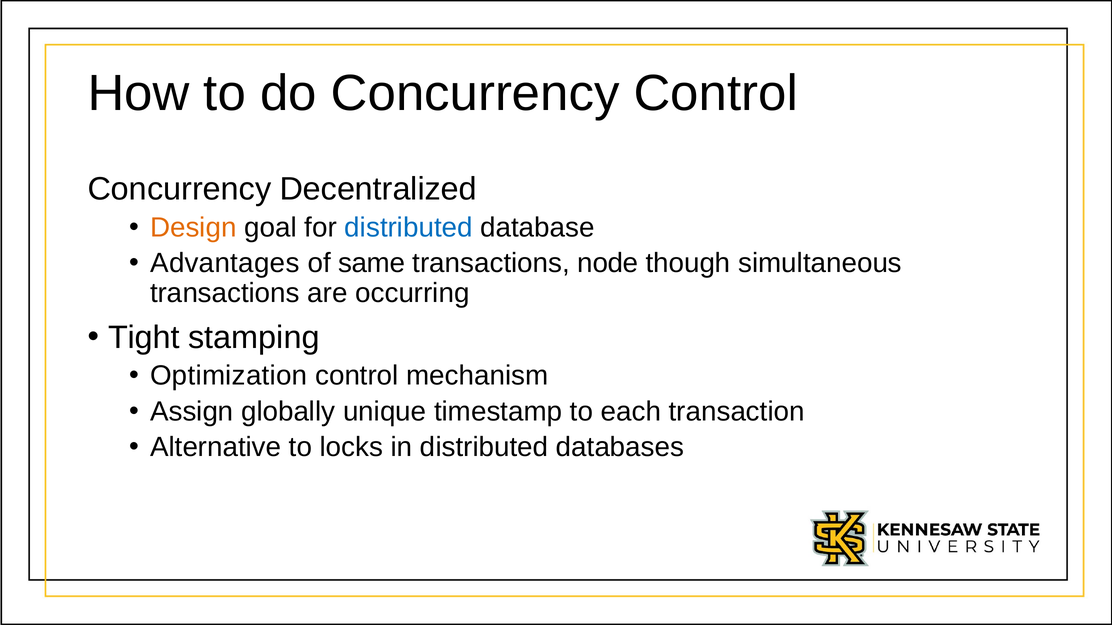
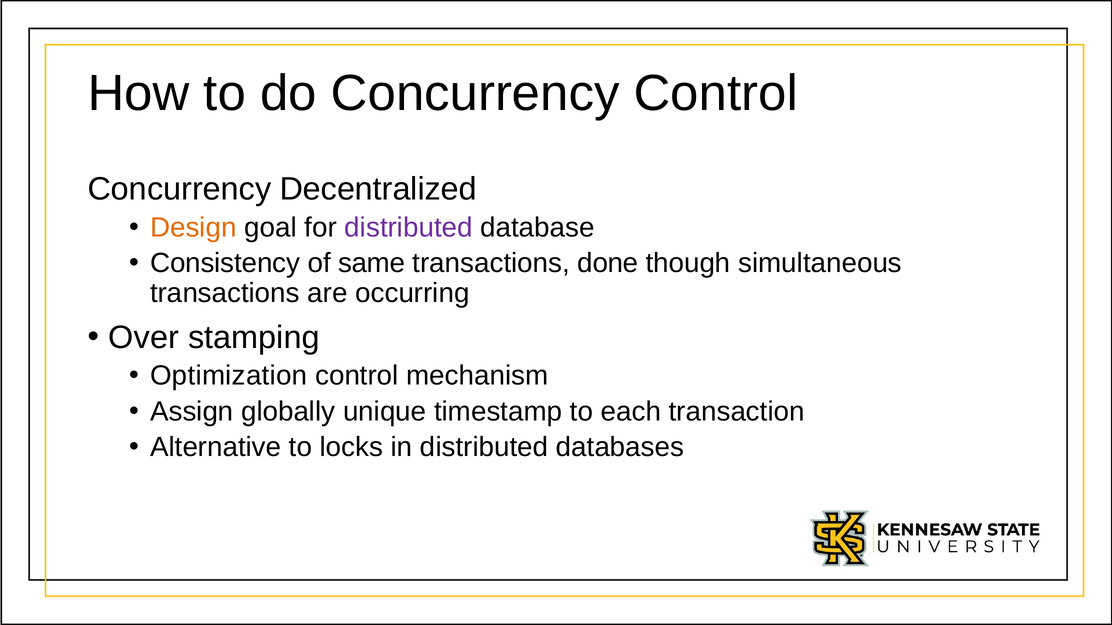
distributed at (409, 228) colour: blue -> purple
Advantages: Advantages -> Consistency
node: node -> done
Tight: Tight -> Over
